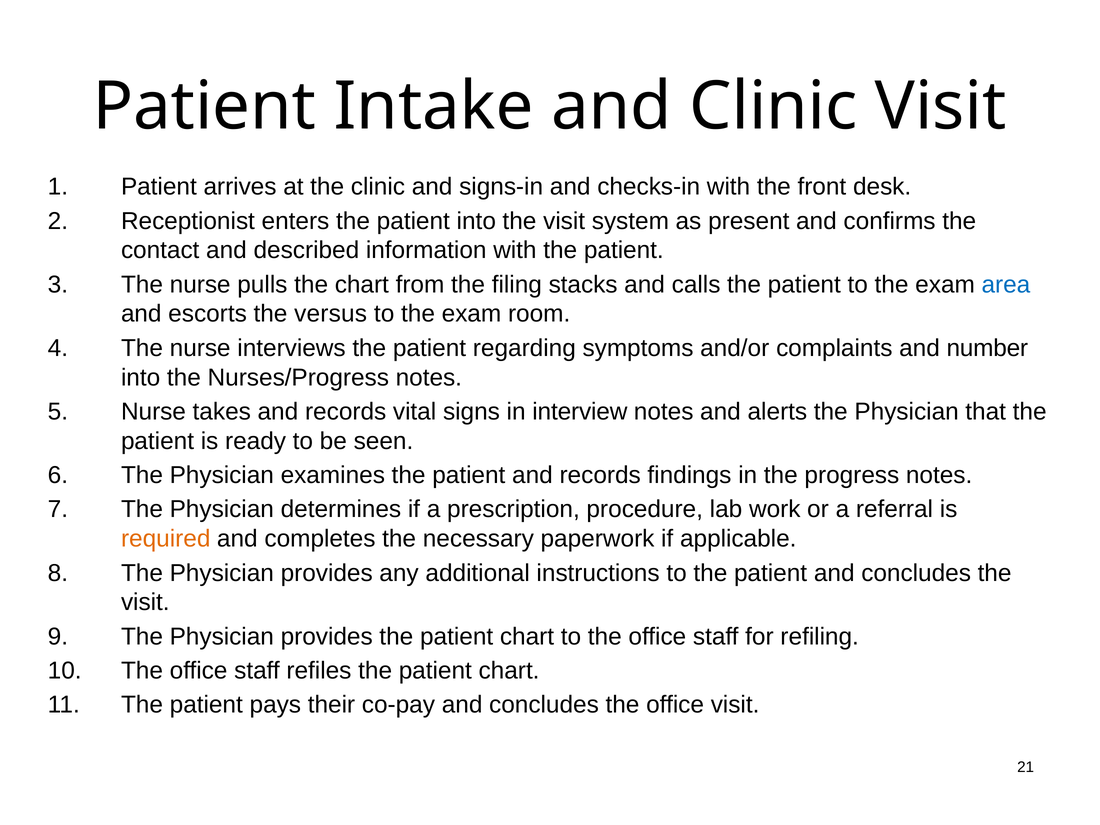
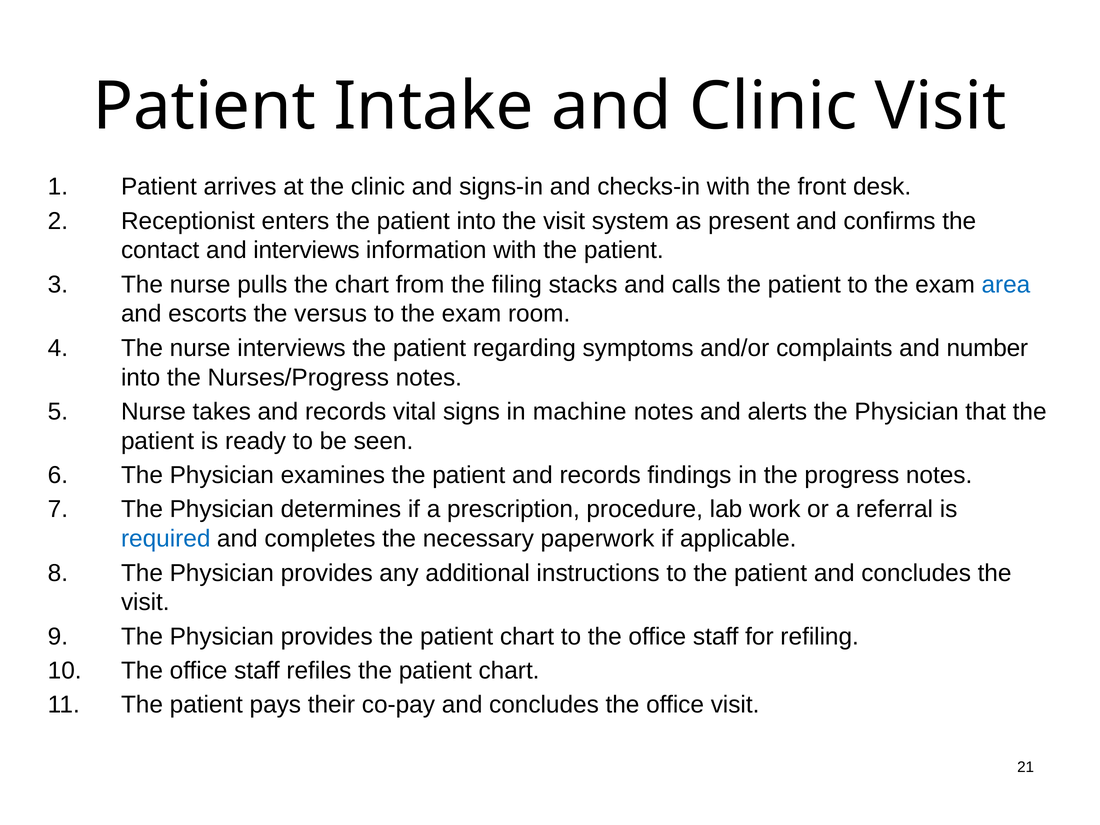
and described: described -> interviews
interview: interview -> machine
required colour: orange -> blue
